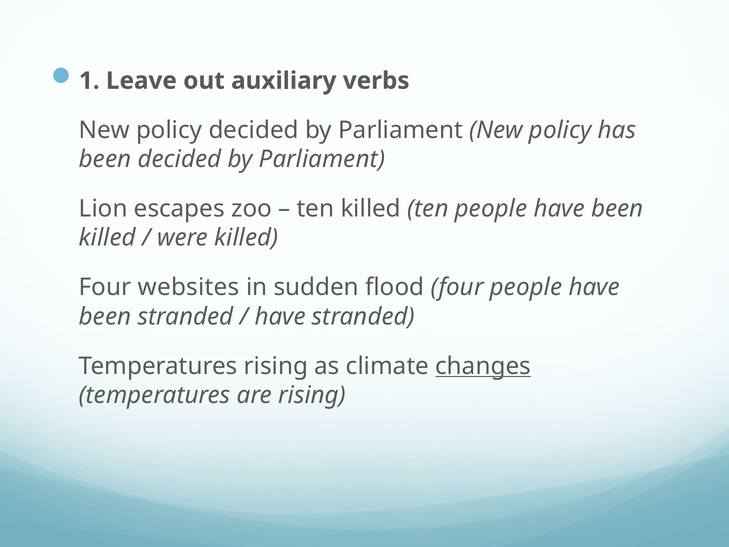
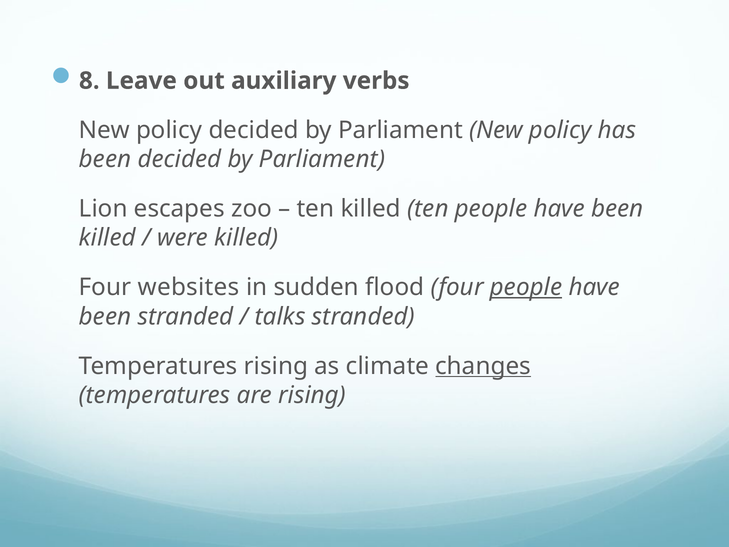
1: 1 -> 8
people at (526, 287) underline: none -> present
have at (280, 316): have -> talks
